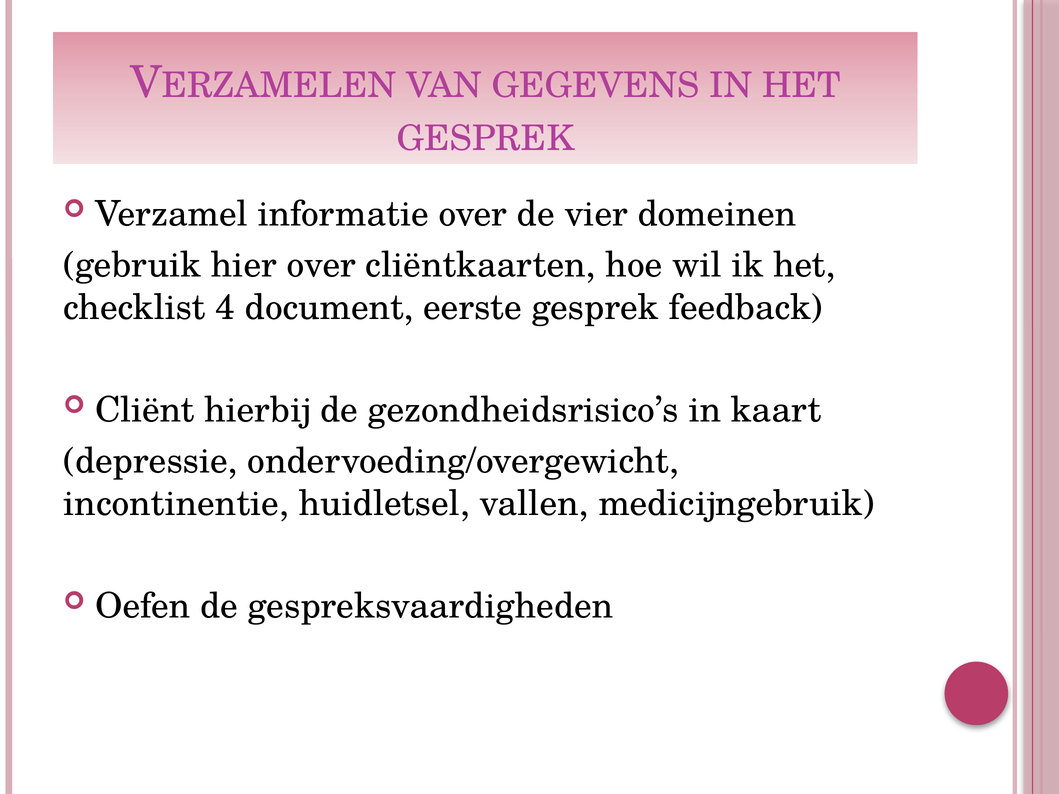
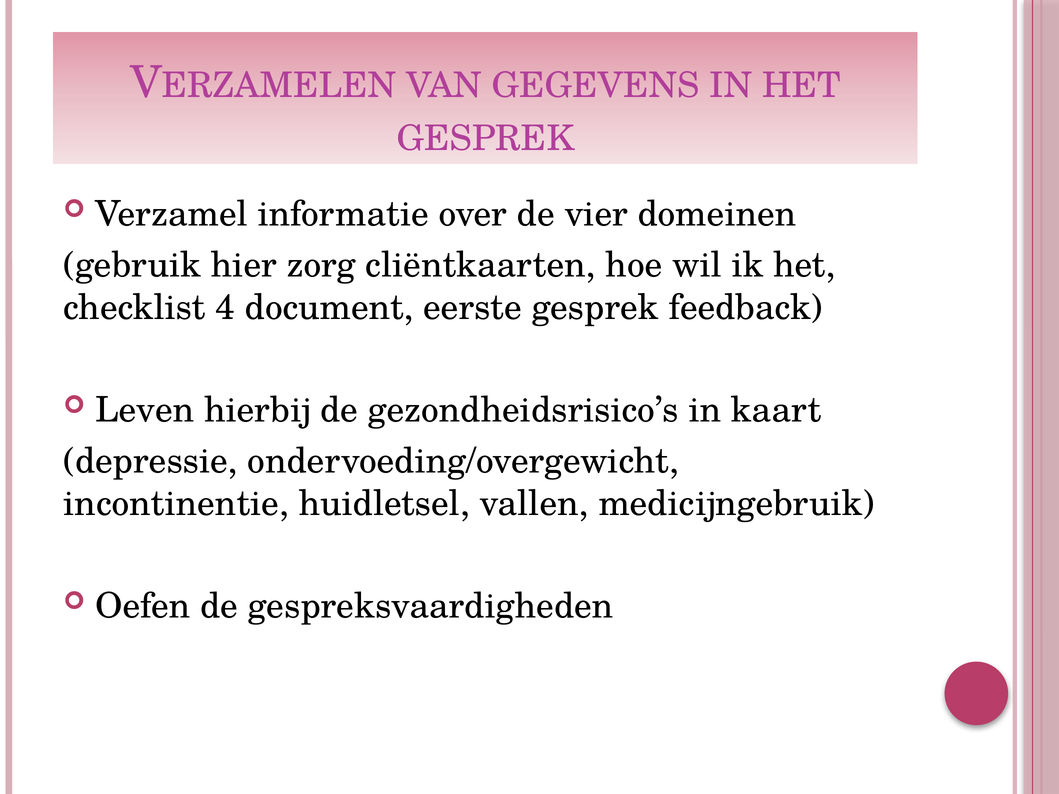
hier over: over -> zorg
Cliënt: Cliënt -> Leven
